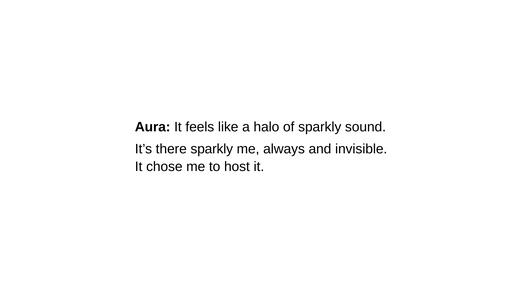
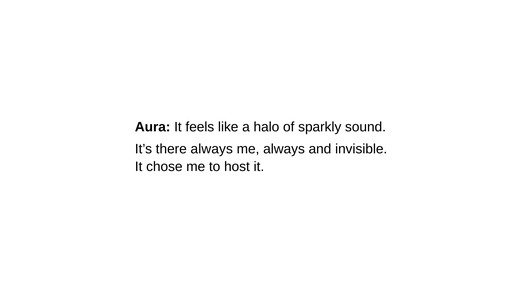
there sparkly: sparkly -> always
